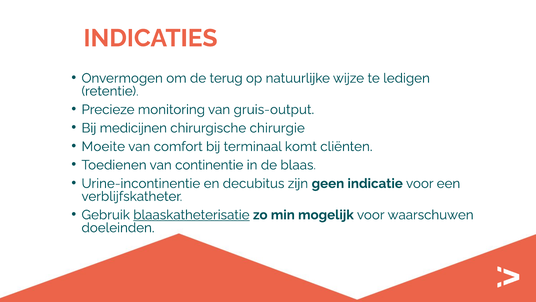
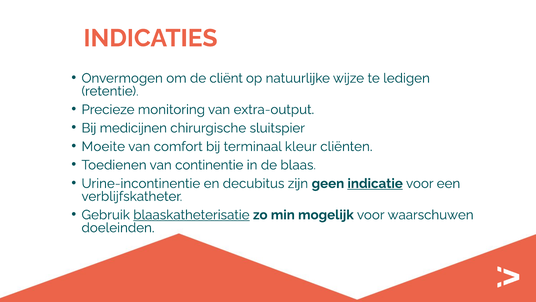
terug: terug -> cliënt
gruis-output: gruis-output -> extra-output
chirurgie: chirurgie -> sluitspier
komt: komt -> kleur
indicatie underline: none -> present
